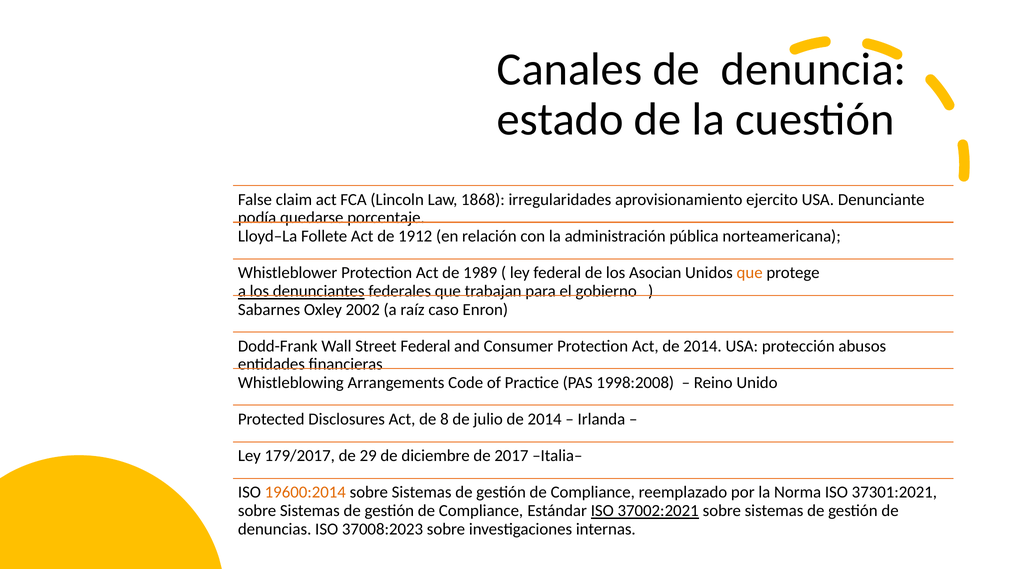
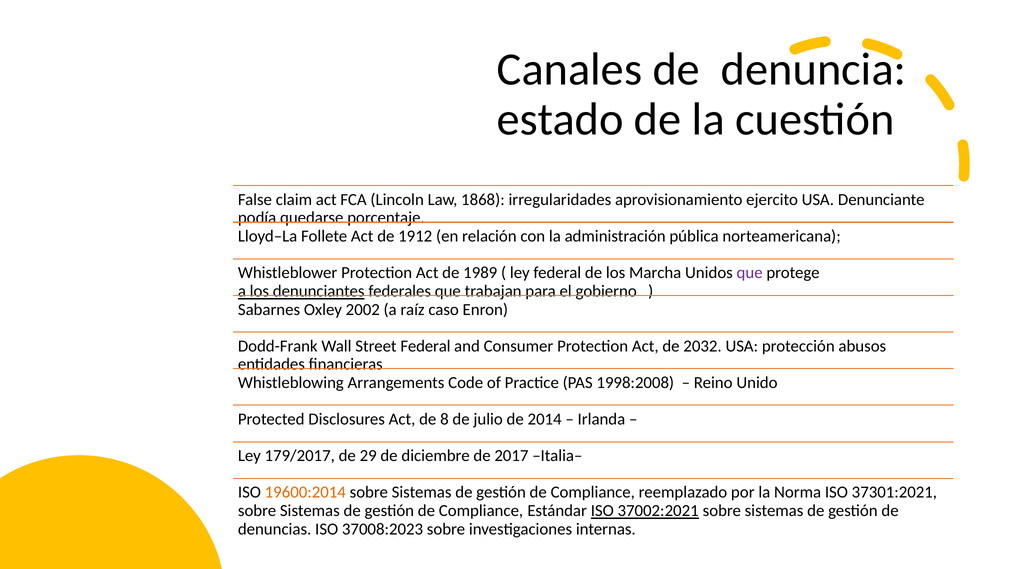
Asocian: Asocian -> Marcha
que at (750, 273) colour: orange -> purple
Act de 2014: 2014 -> 2032
